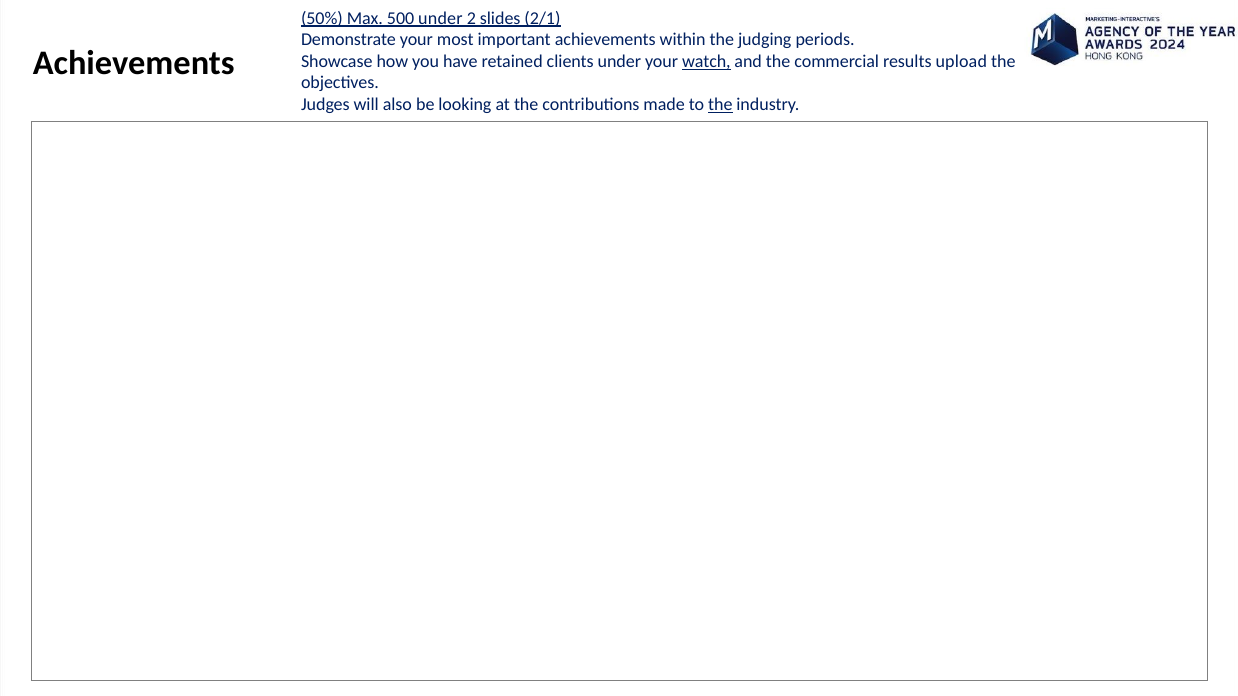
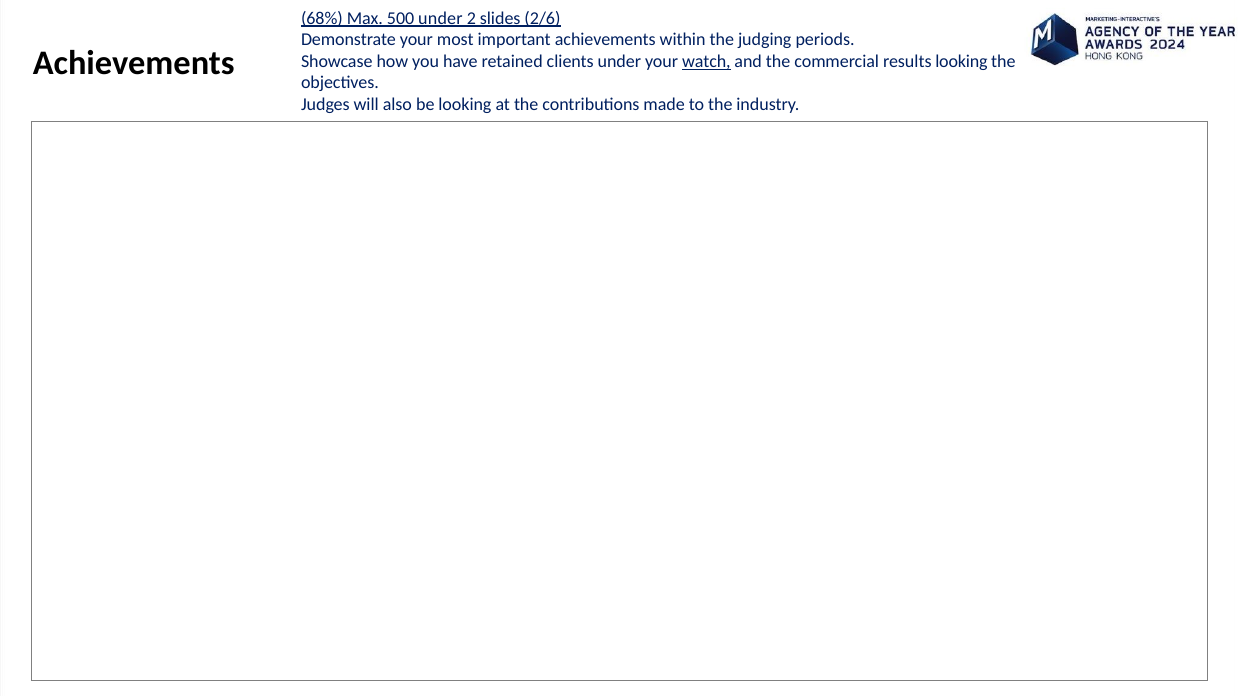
50%: 50% -> 68%
2/1: 2/1 -> 2/6
results upload: upload -> looking
the at (720, 105) underline: present -> none
